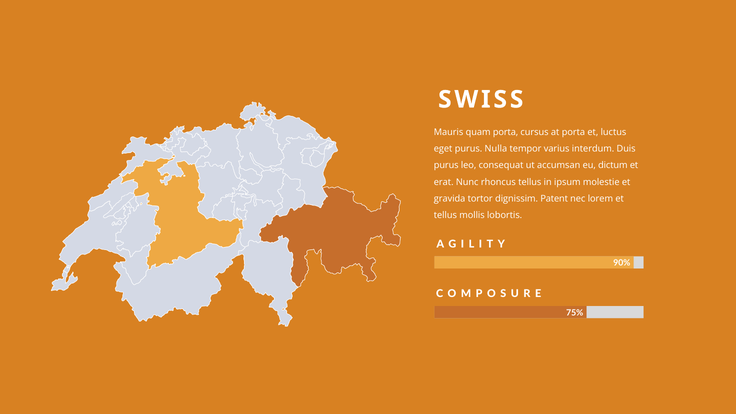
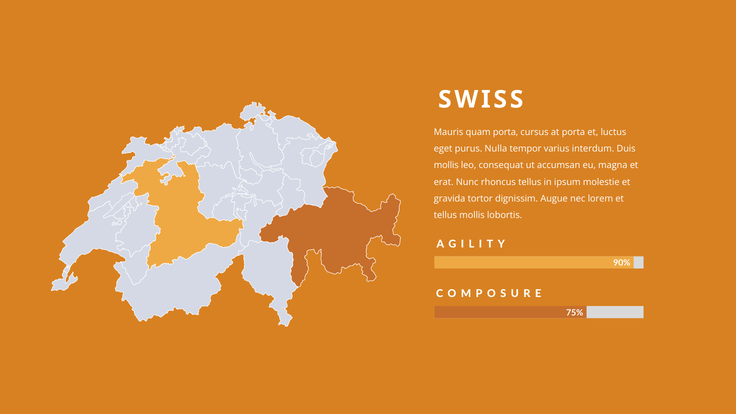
purus at (446, 165): purus -> mollis
dictum: dictum -> magna
Patent: Patent -> Augue
